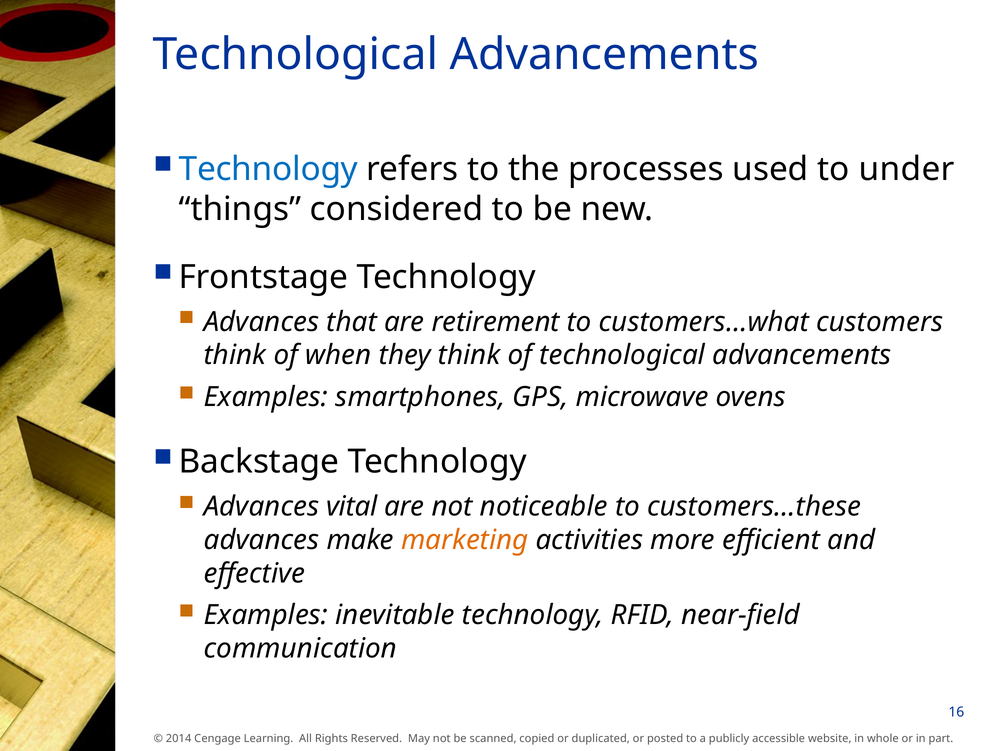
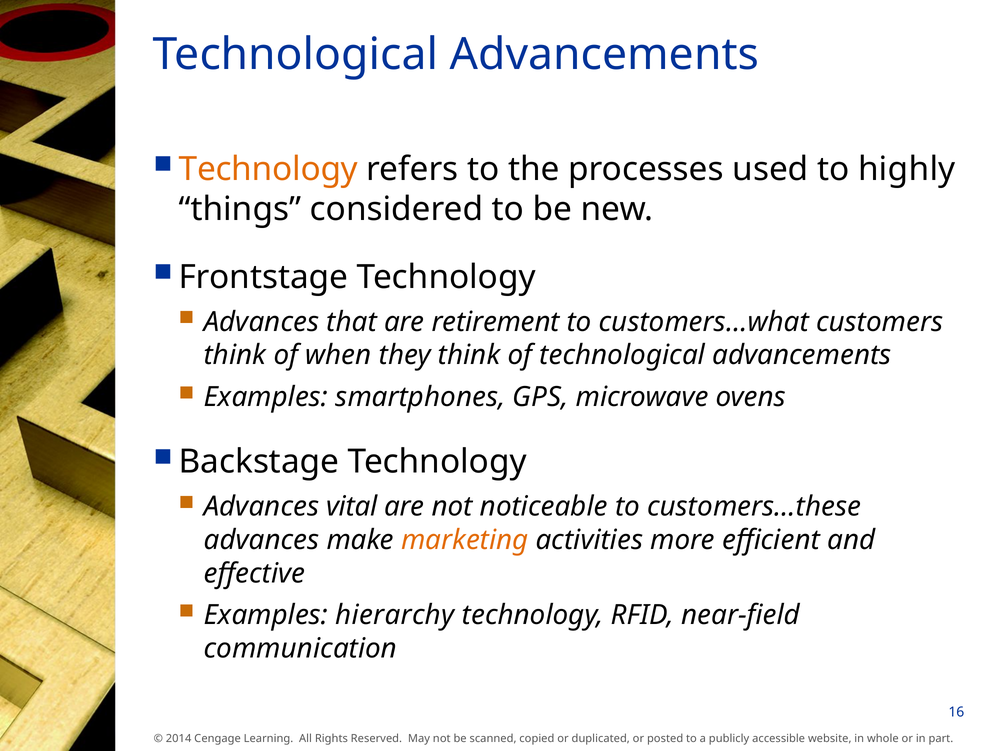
Technology at (268, 169) colour: blue -> orange
under: under -> highly
inevitable: inevitable -> hierarchy
